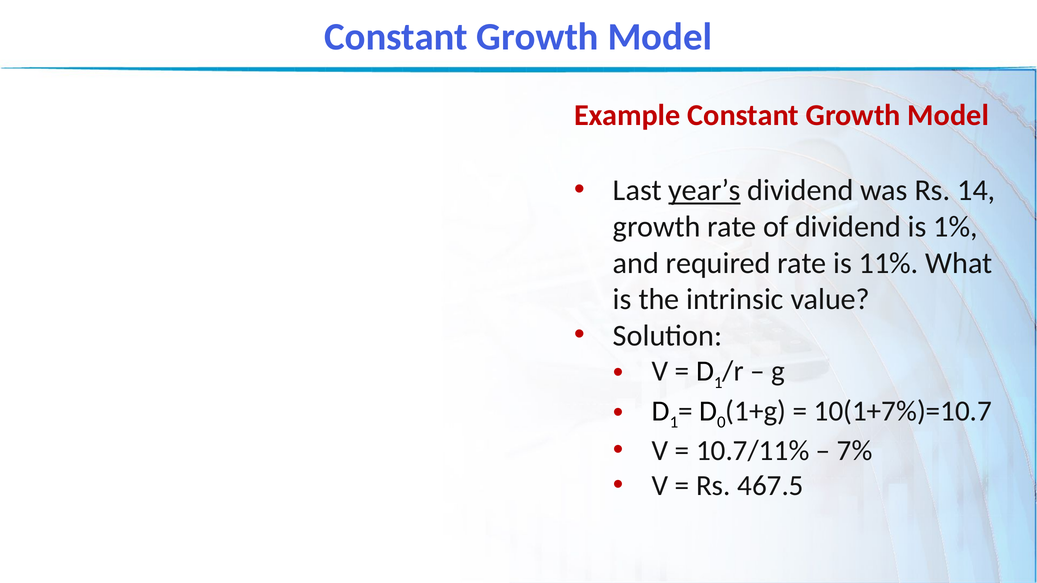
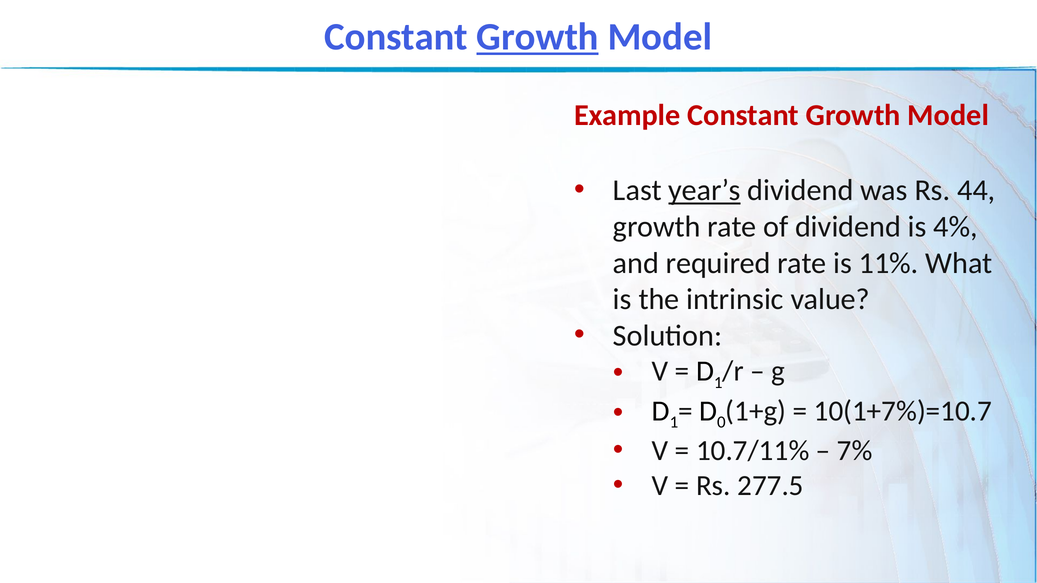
Growth at (538, 37) underline: none -> present
14: 14 -> 44
1%: 1% -> 4%
467.5: 467.5 -> 277.5
